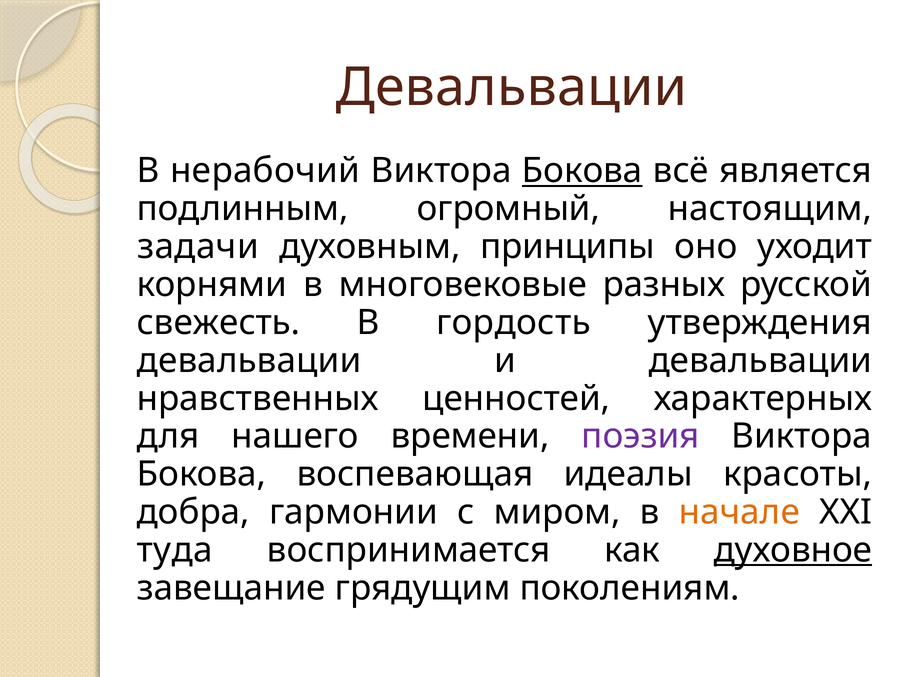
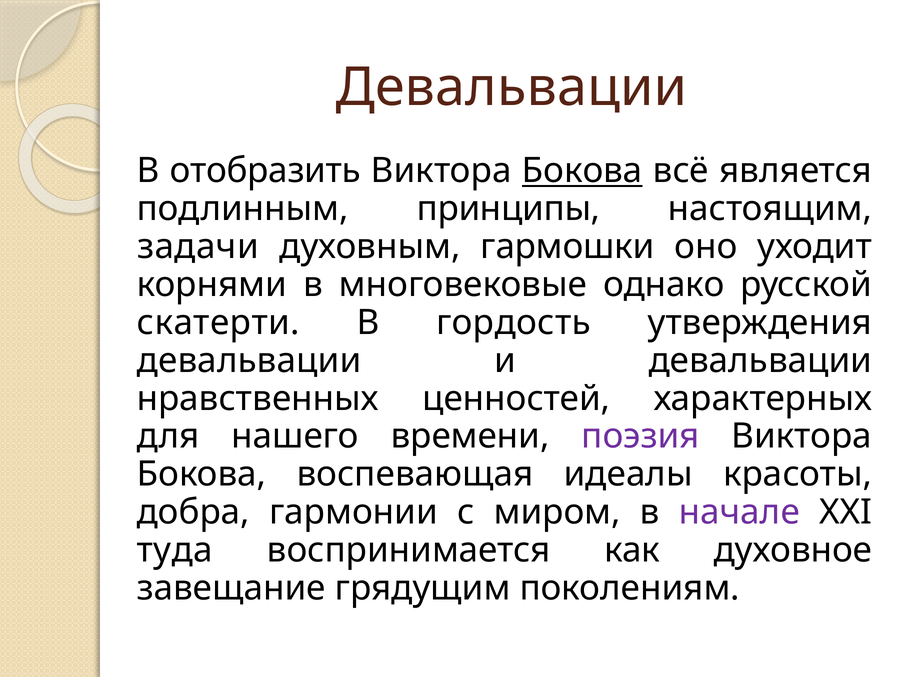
нерабочий: нерабочий -> отобразить
огромный: огромный -> принципы
принципы: принципы -> гармошки
разных: разных -> однако
свежесть: свежесть -> скатерти
начале colour: orange -> purple
духовное underline: present -> none
